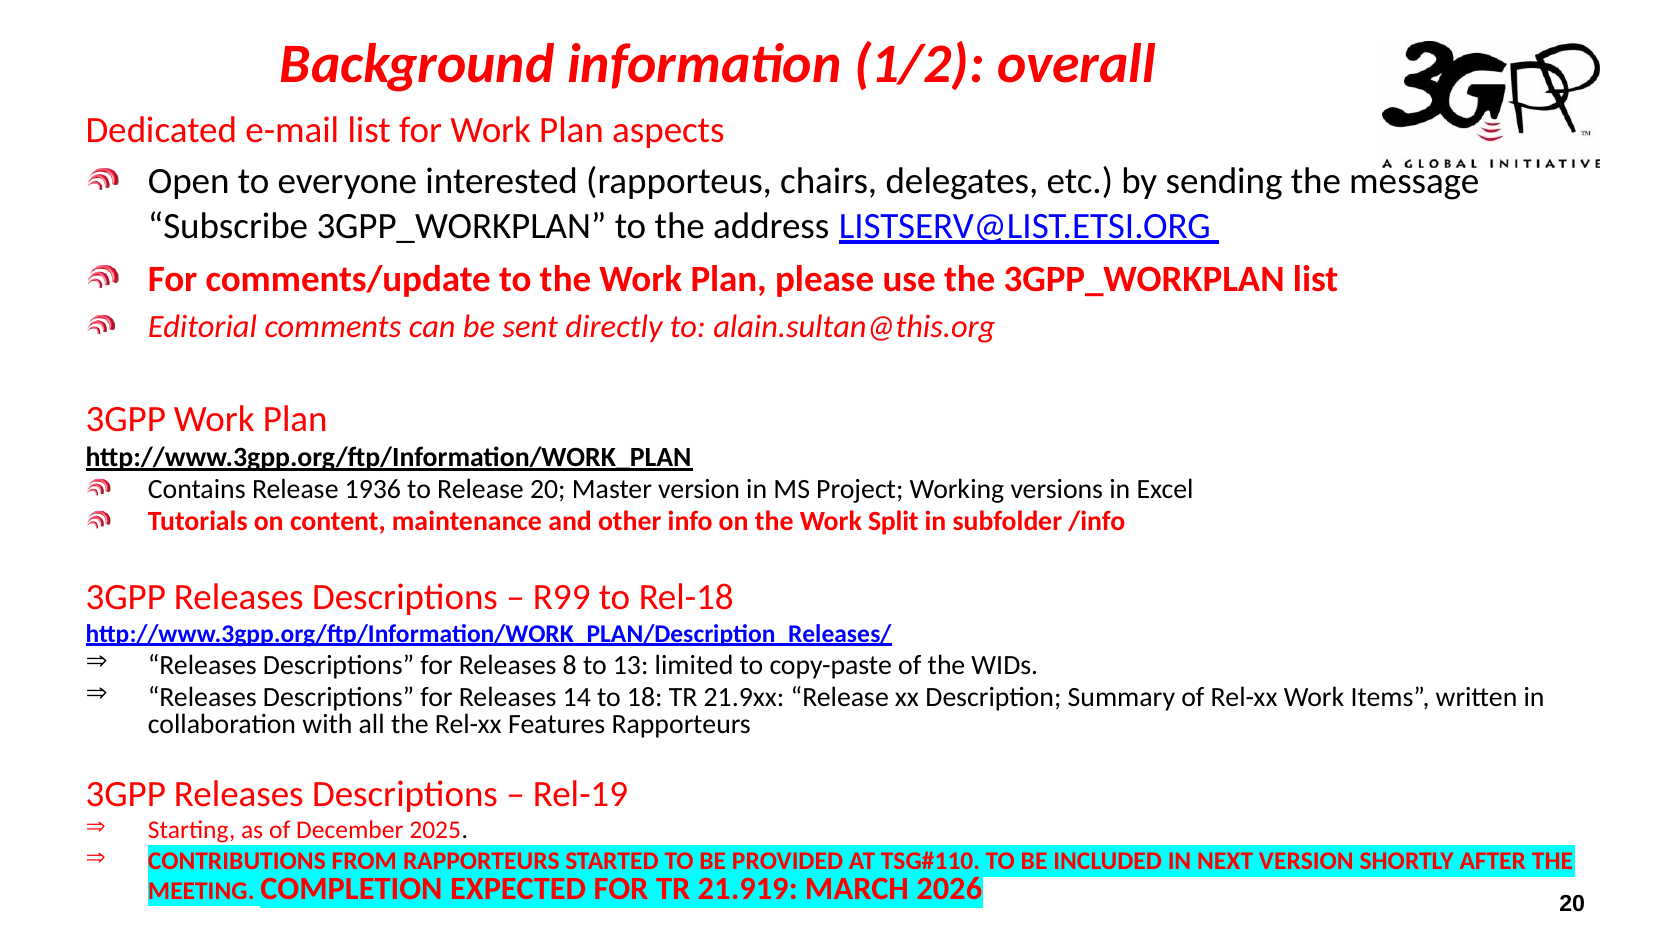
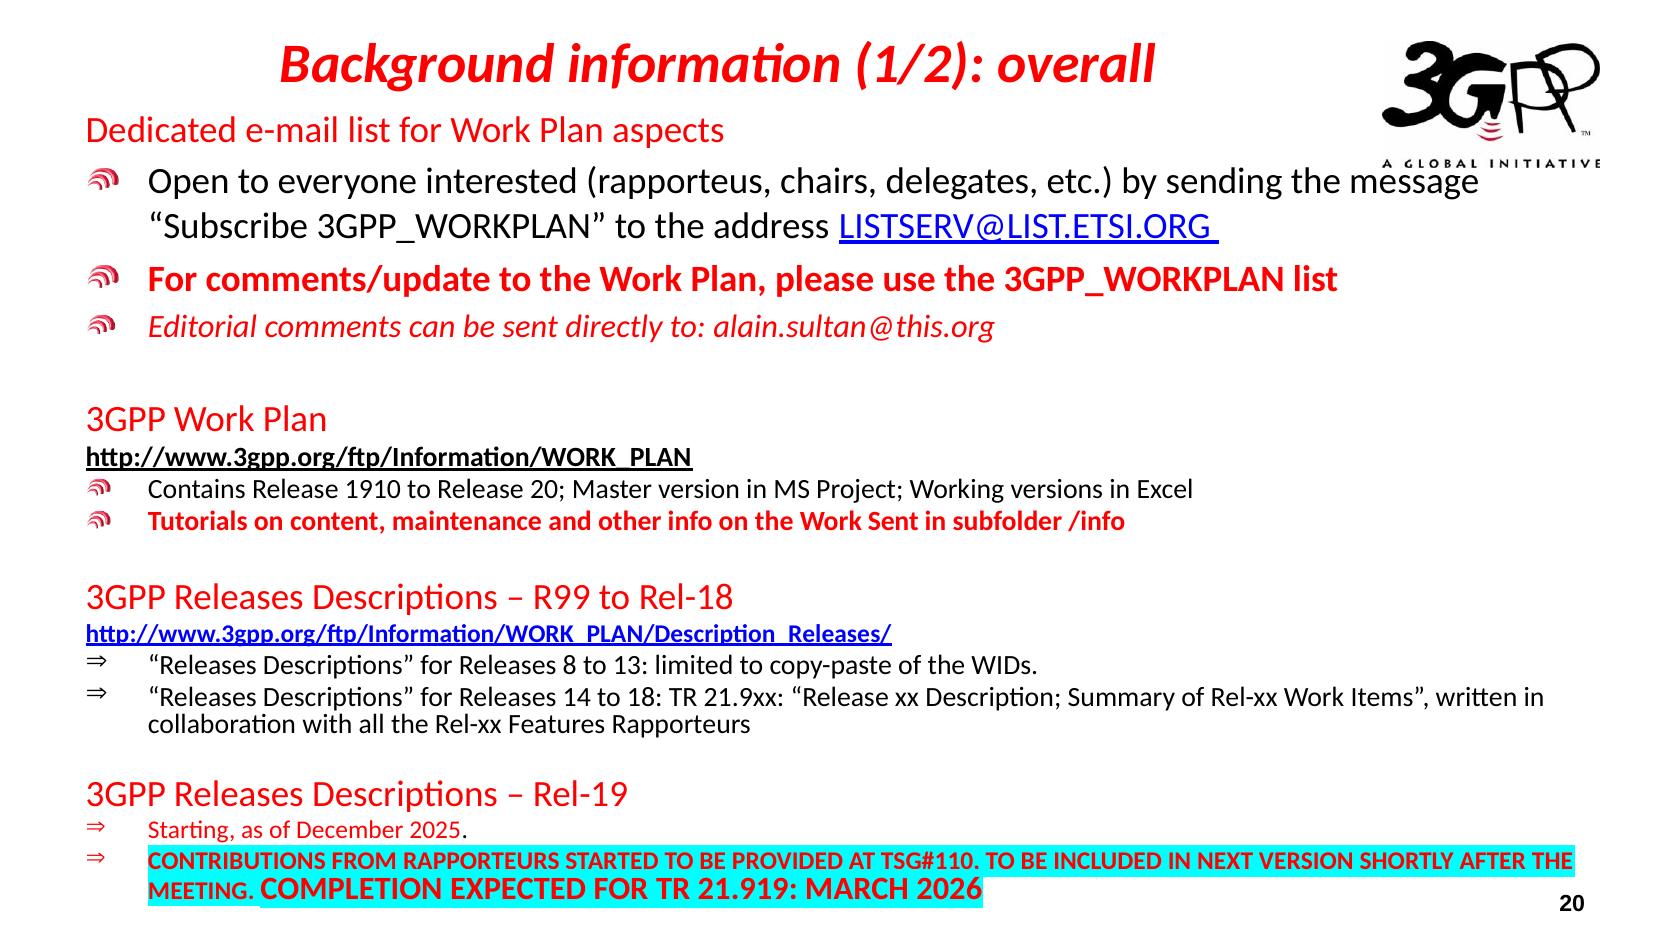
1936: 1936 -> 1910
Work Split: Split -> Sent
